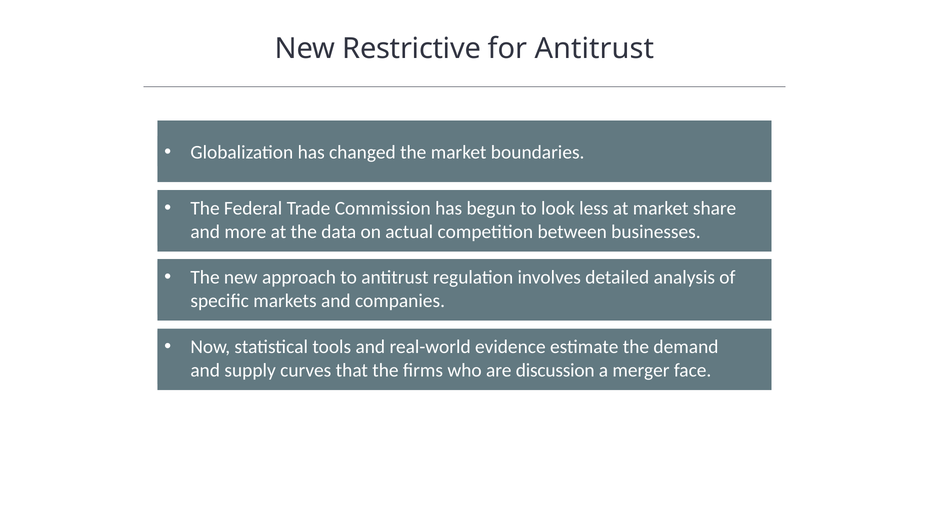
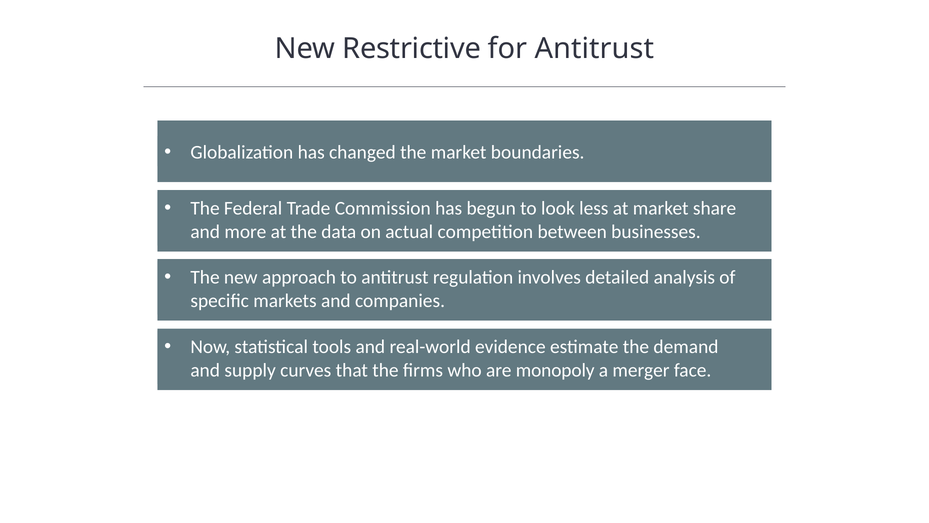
discussion: discussion -> monopoly
